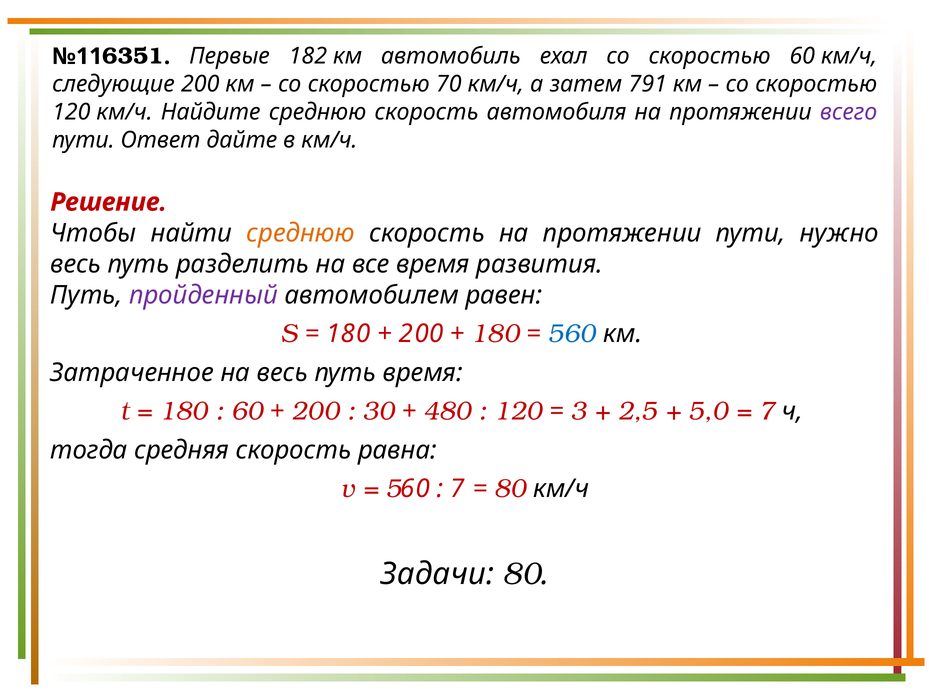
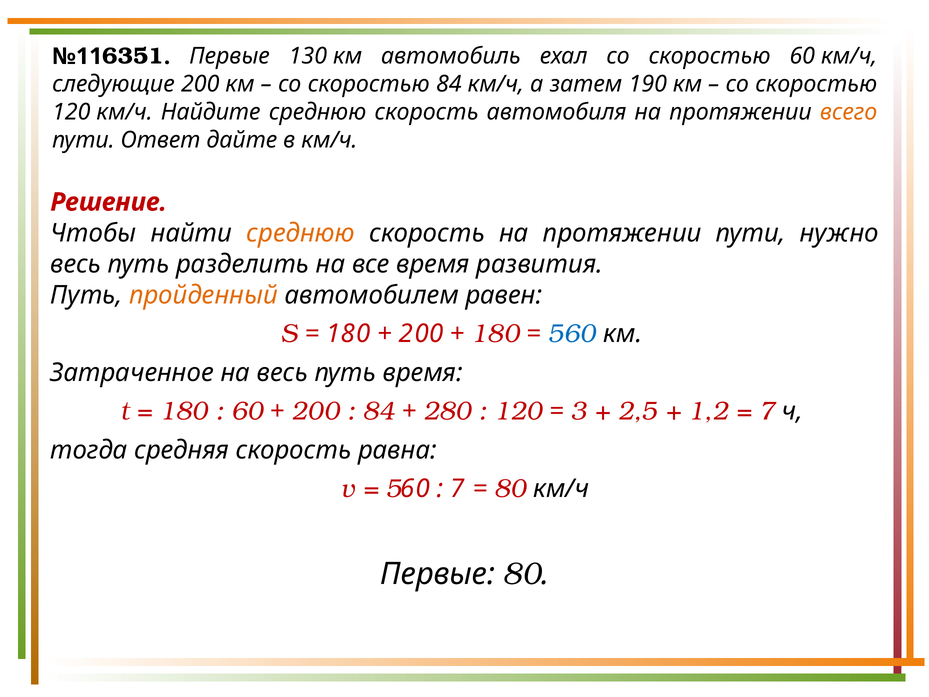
182: 182 -> 130
скоростью 70: 70 -> 84
791: 791 -> 190
всего colour: purple -> orange
пройденный colour: purple -> orange
30 at (379, 411): 30 -> 84
480: 480 -> 280
5,0: 5,0 -> 1,2
Задачи at (437, 574): Задачи -> Первые
